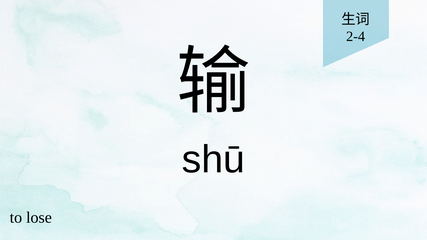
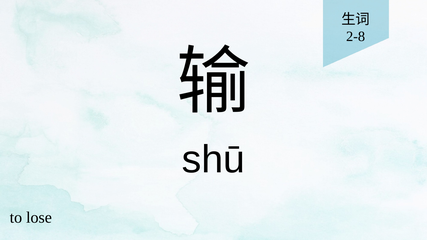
2-4: 2-4 -> 2-8
